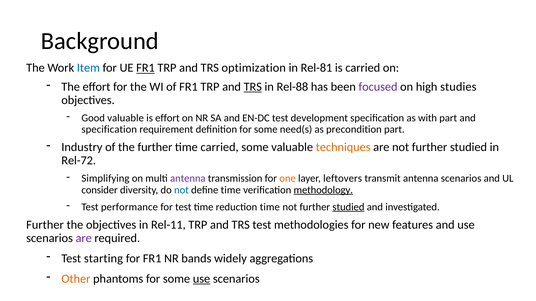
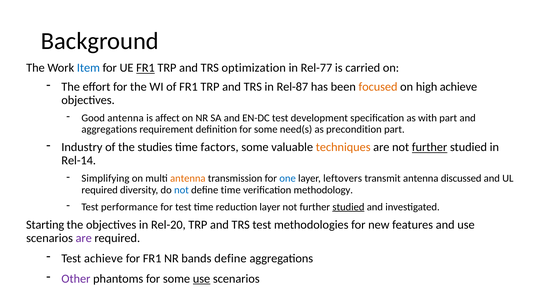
Rel-81: Rel-81 -> Rel-77
TRS at (253, 87) underline: present -> none
Rel-88: Rel-88 -> Rel-87
focused colour: purple -> orange
high studies: studies -> achieve
Good valuable: valuable -> antenna
is effort: effort -> affect
specification at (109, 130): specification -> aggregations
the further: further -> studies
time carried: carried -> factors
further at (430, 148) underline: none -> present
Rel-72: Rel-72 -> Rel-14
antenna at (188, 179) colour: purple -> orange
one colour: orange -> blue
antenna scenarios: scenarios -> discussed
consider at (100, 190): consider -> required
methodology underline: present -> none
reduction time: time -> layer
Further at (45, 225): Further -> Starting
Rel-11: Rel-11 -> Rel-20
Test starting: starting -> achieve
bands widely: widely -> define
Other colour: orange -> purple
